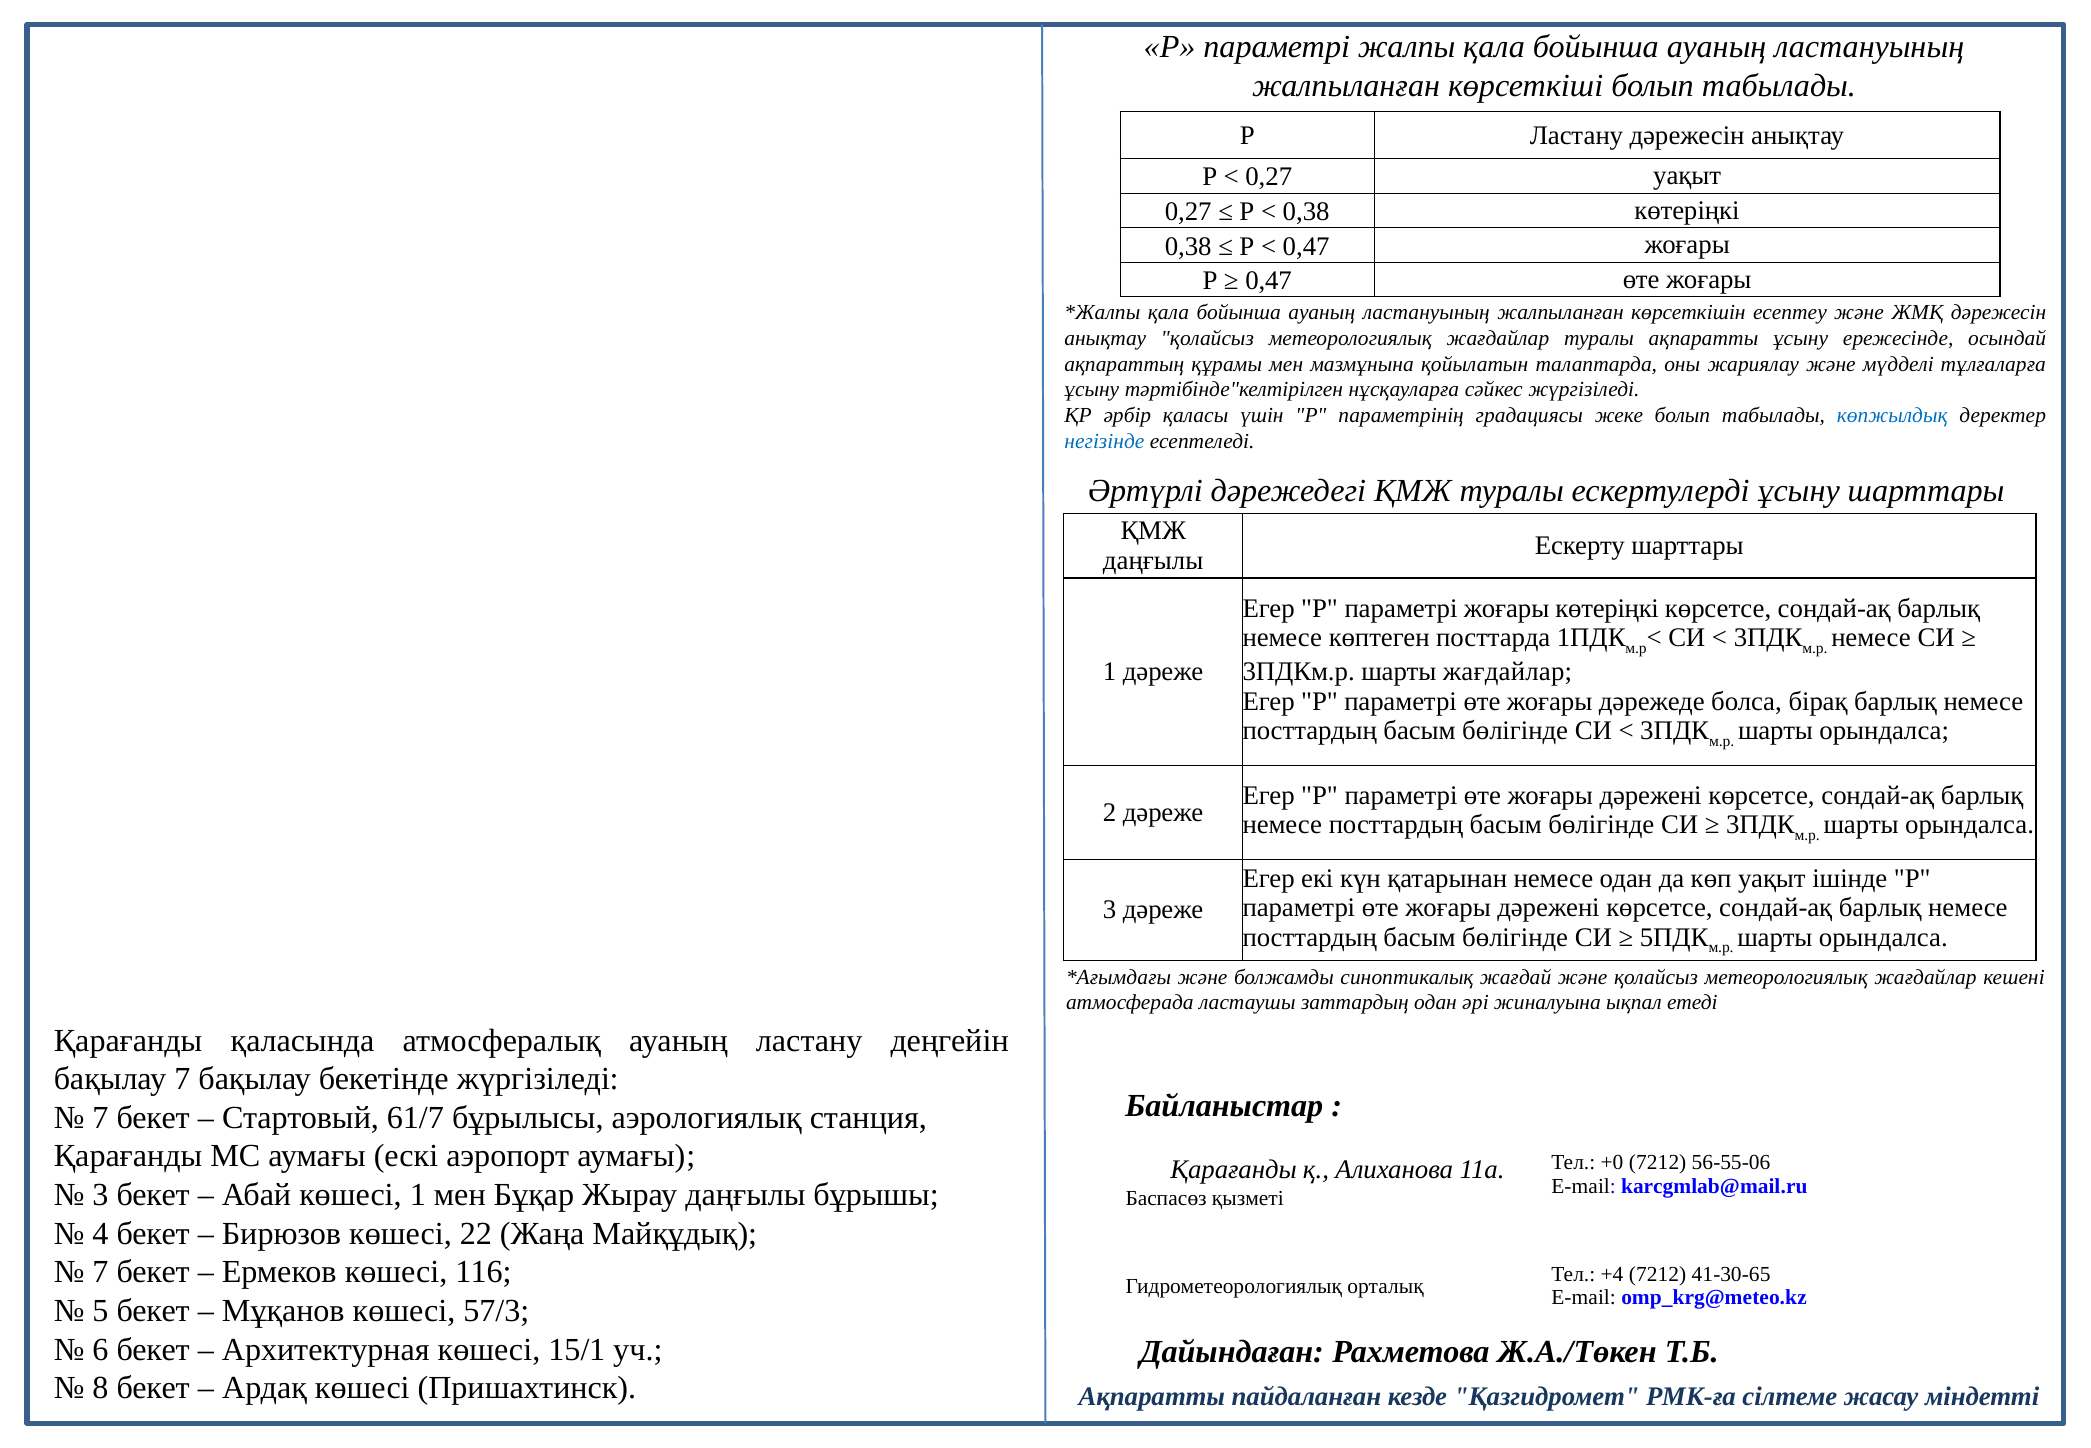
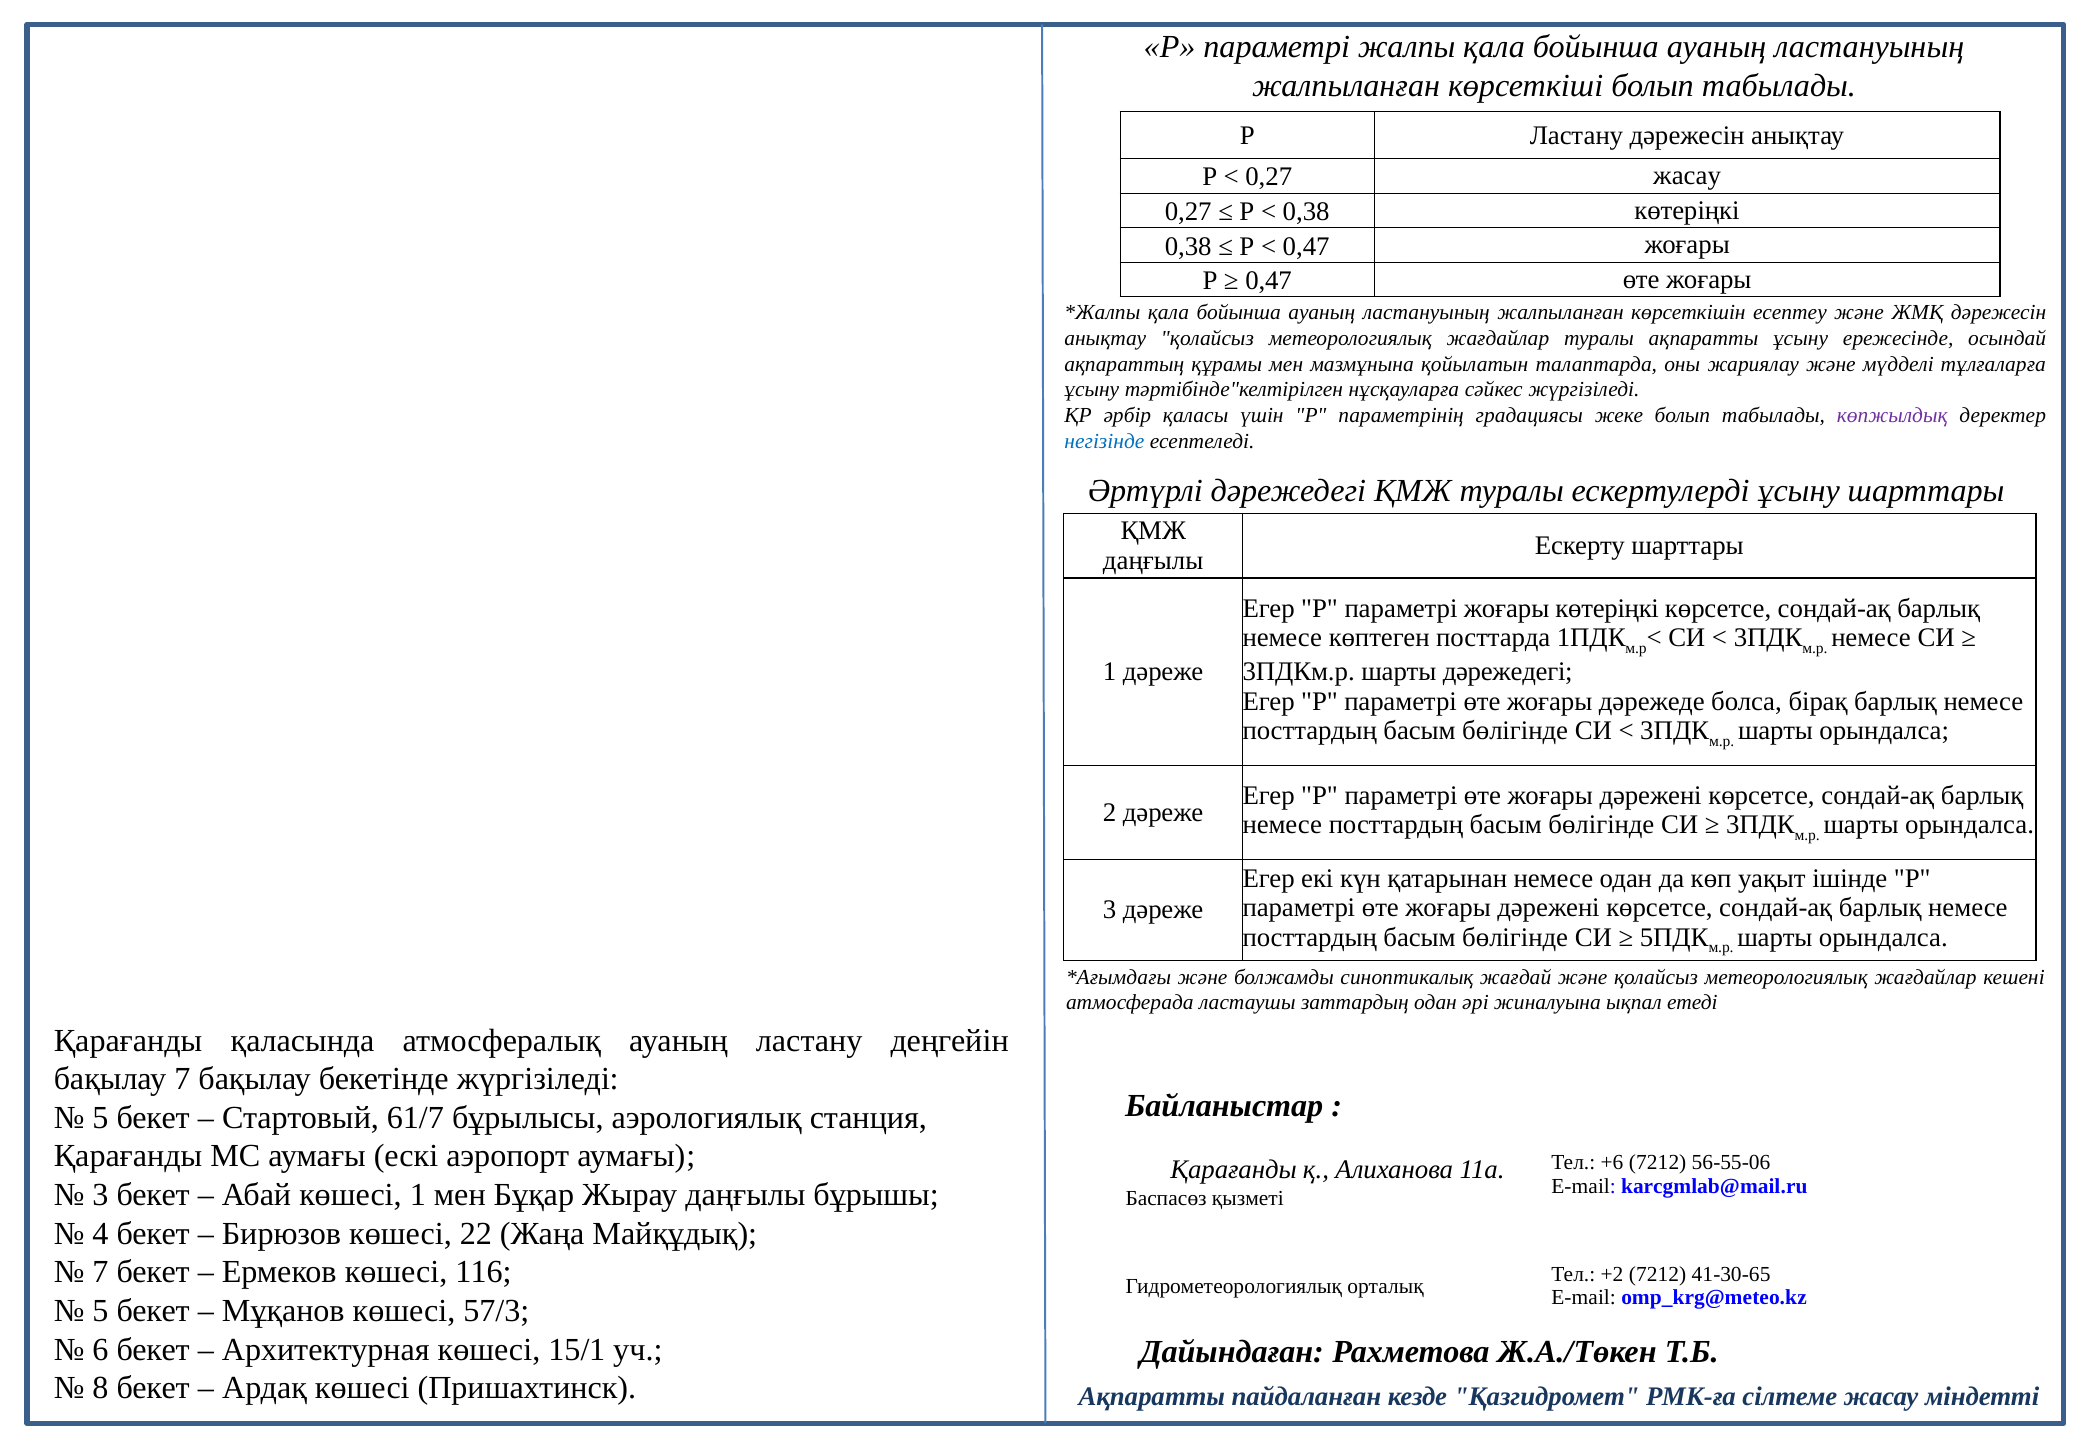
0,27 уақыт: уақыт -> жасау
көпжылдық colour: blue -> purple
шарты жағдайлар: жағдайлар -> дәрежедегі
7 at (101, 1117): 7 -> 5
+0: +0 -> +6
+4: +4 -> +2
